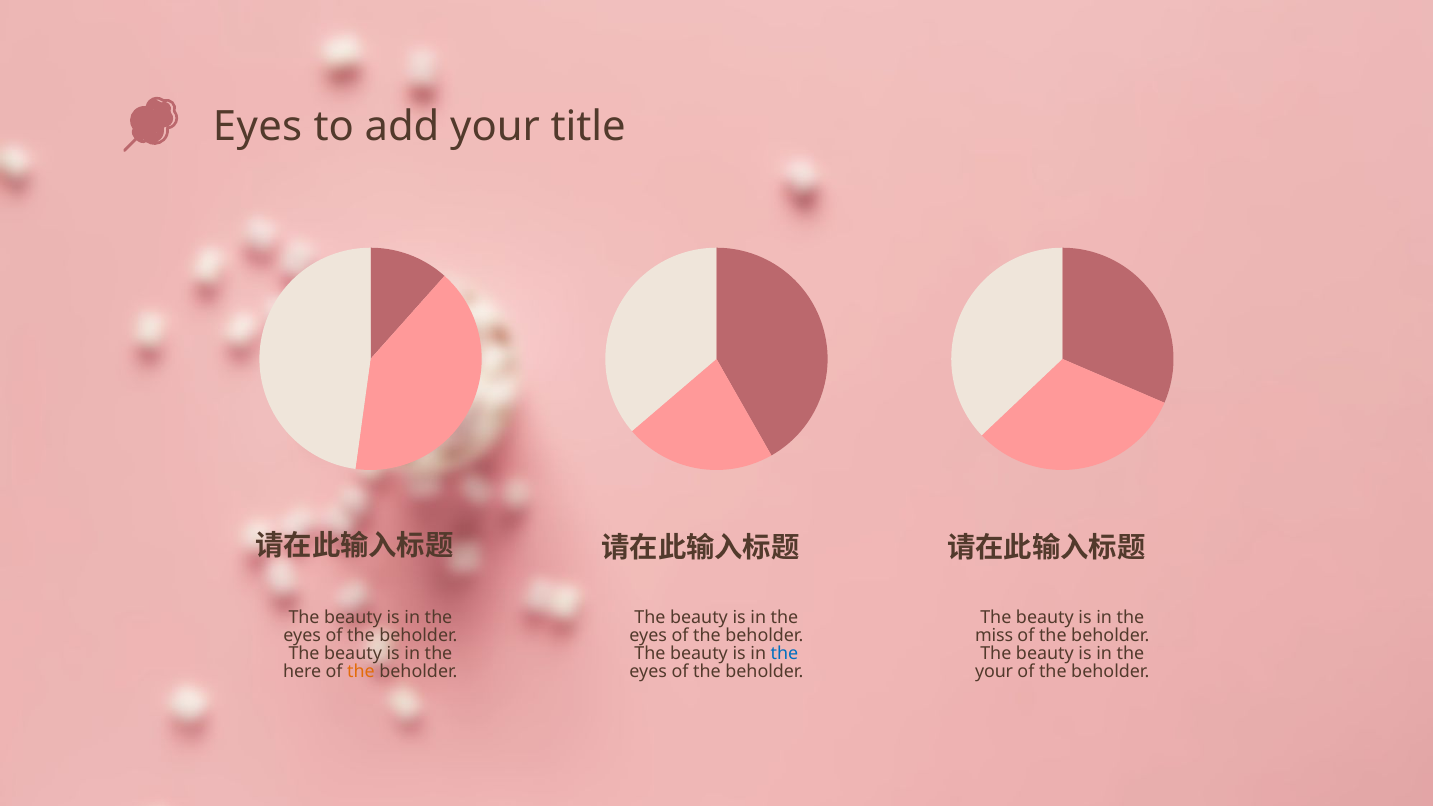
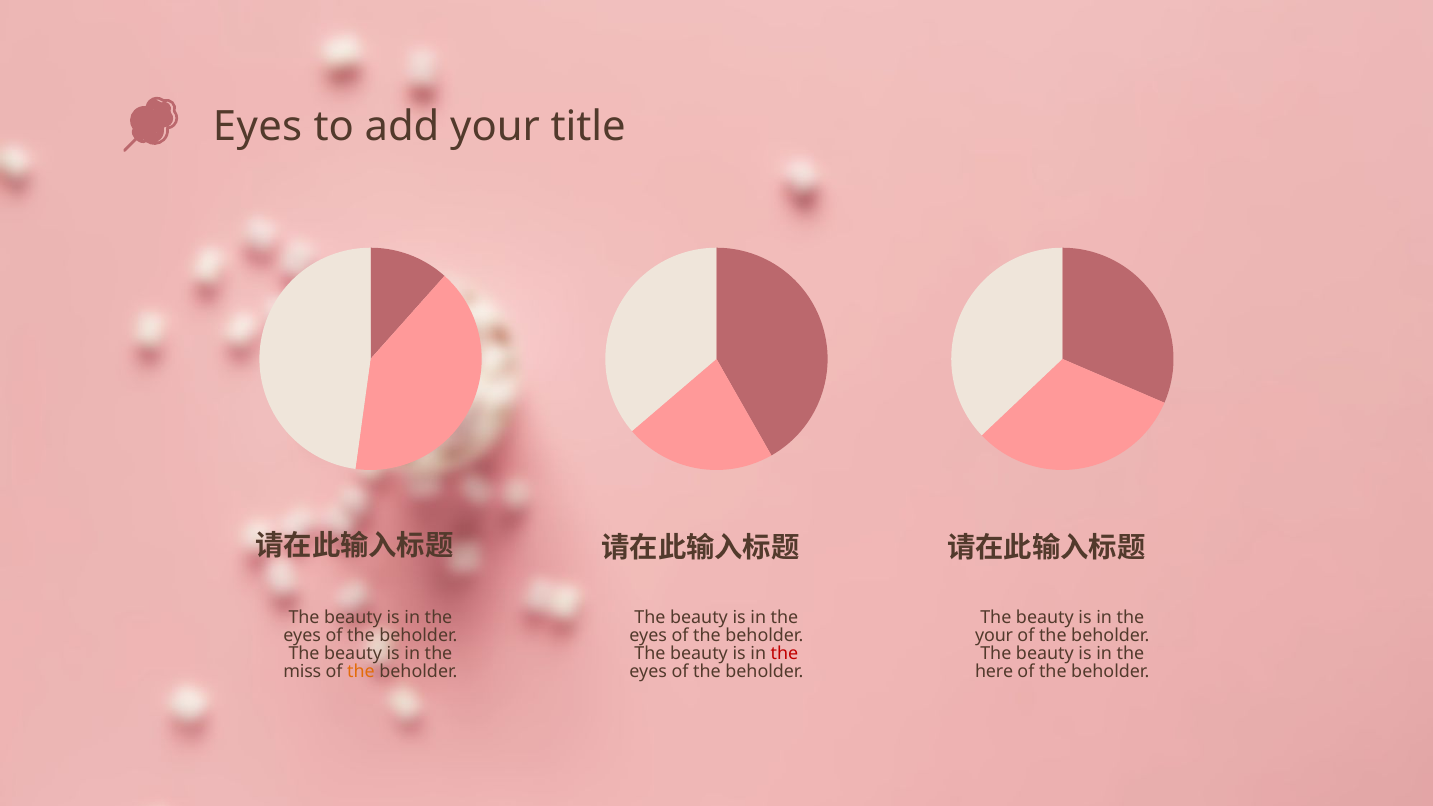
miss at (994, 636): miss -> your
the at (784, 654) colour: blue -> red
here: here -> miss
your at (994, 672): your -> here
